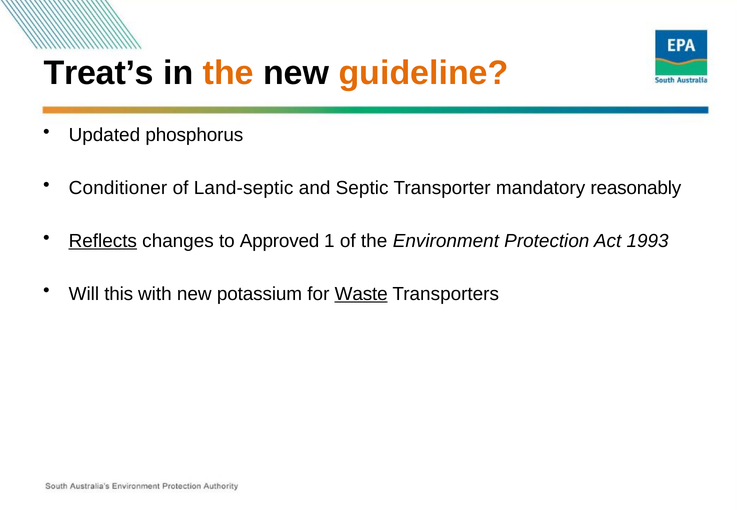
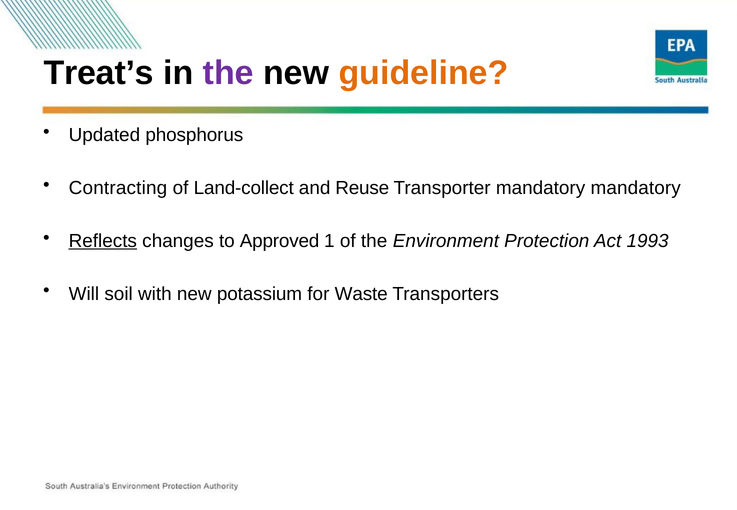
the at (228, 73) colour: orange -> purple
Conditioner: Conditioner -> Contracting
Land-septic: Land-septic -> Land-collect
Septic: Septic -> Reuse
mandatory reasonably: reasonably -> mandatory
this: this -> soil
Waste underline: present -> none
